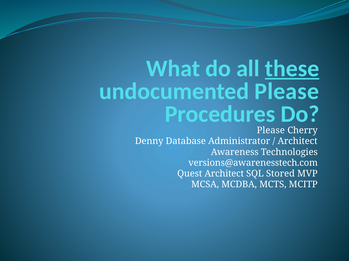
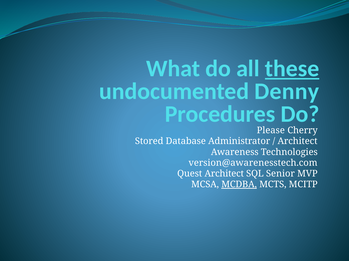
undocumented Please: Please -> Denny
Denny: Denny -> Stored
versions@awarenesstech.com: versions@awarenesstech.com -> version@awarenesstech.com
Stored: Stored -> Senior
MCDBA underline: none -> present
